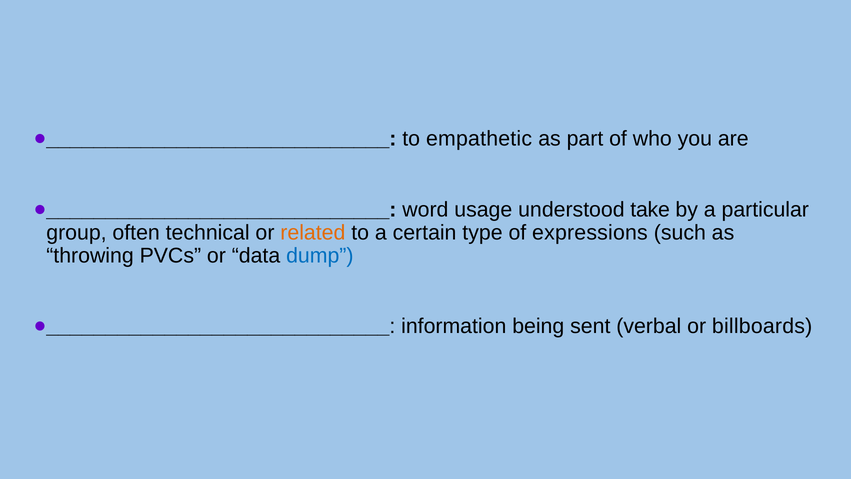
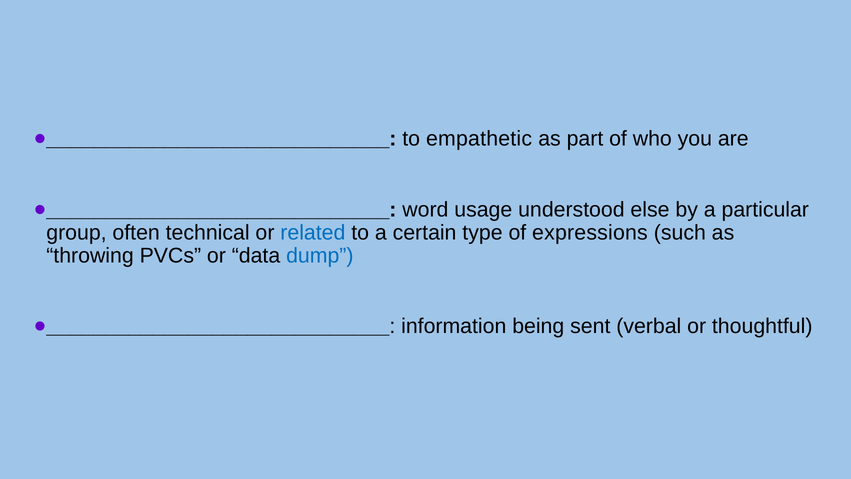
take: take -> else
related colour: orange -> blue
billboards: billboards -> thoughtful
